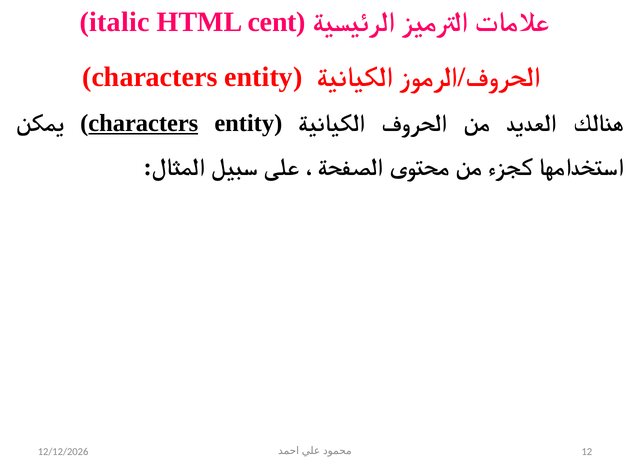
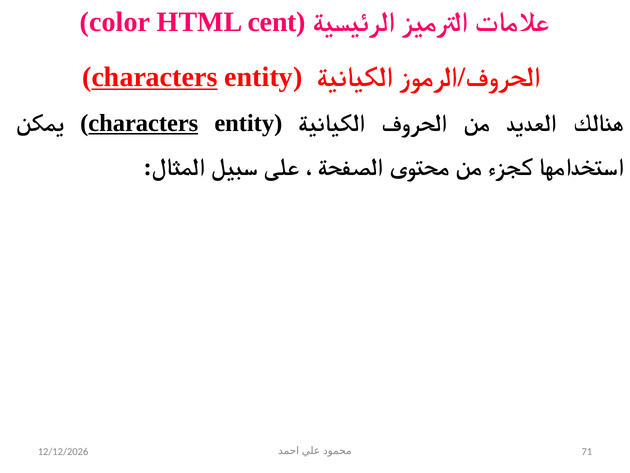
italic: italic -> color
characters at (154, 77) underline: none -> present
12: 12 -> 71
